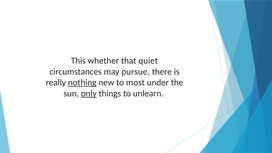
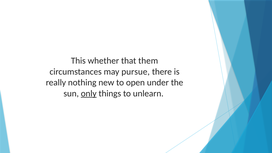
quiet: quiet -> them
nothing underline: present -> none
most: most -> open
